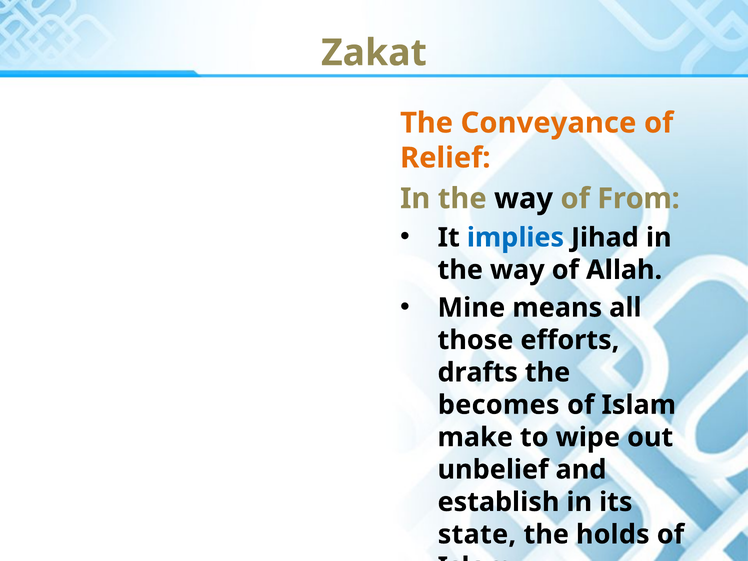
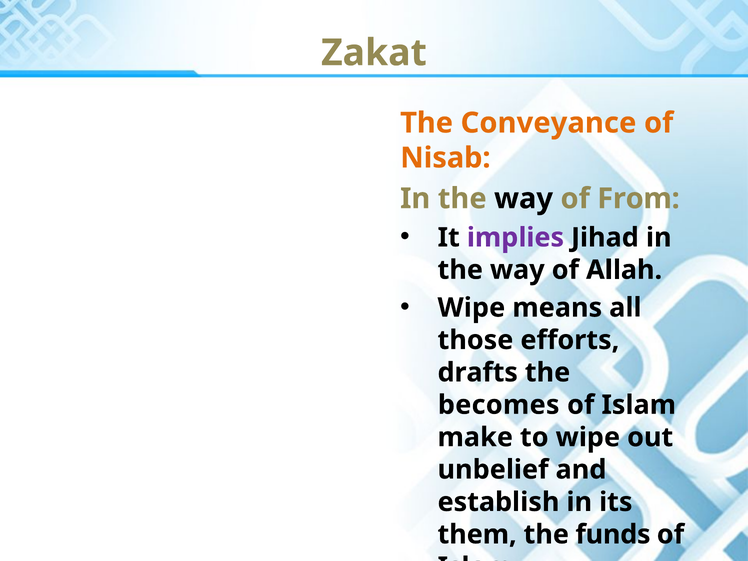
Relief: Relief -> Nisab
implies colour: blue -> purple
Mine at (471, 308): Mine -> Wipe
state: state -> them
holds: holds -> funds
